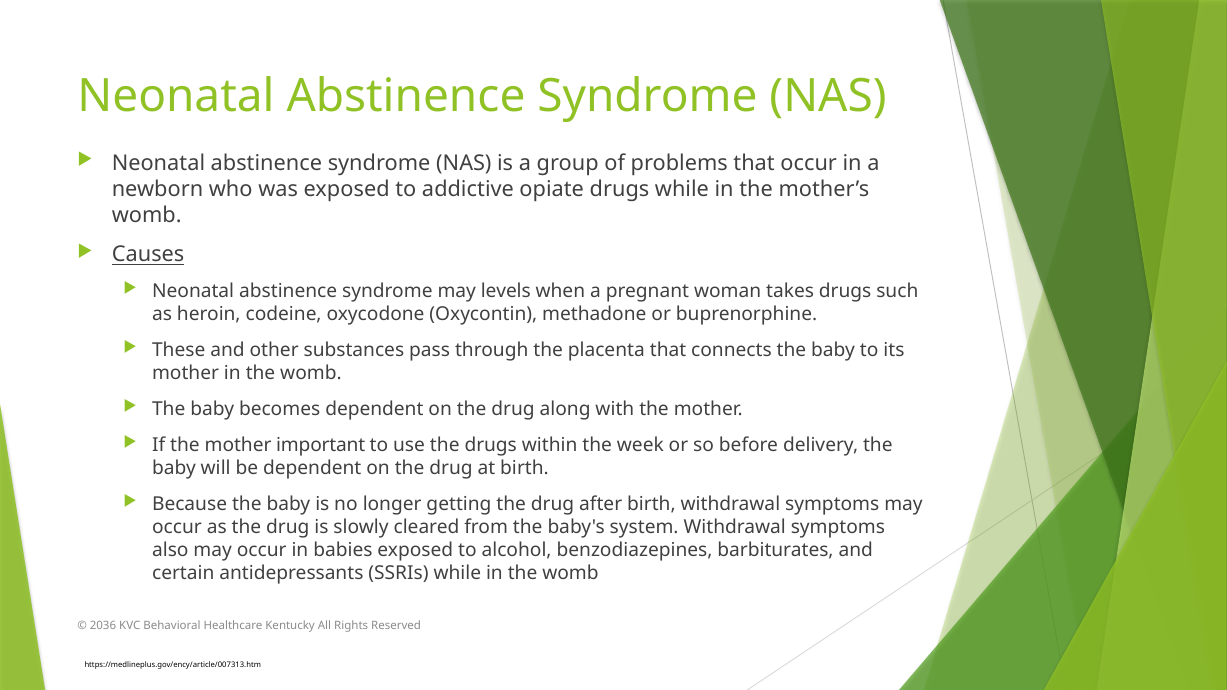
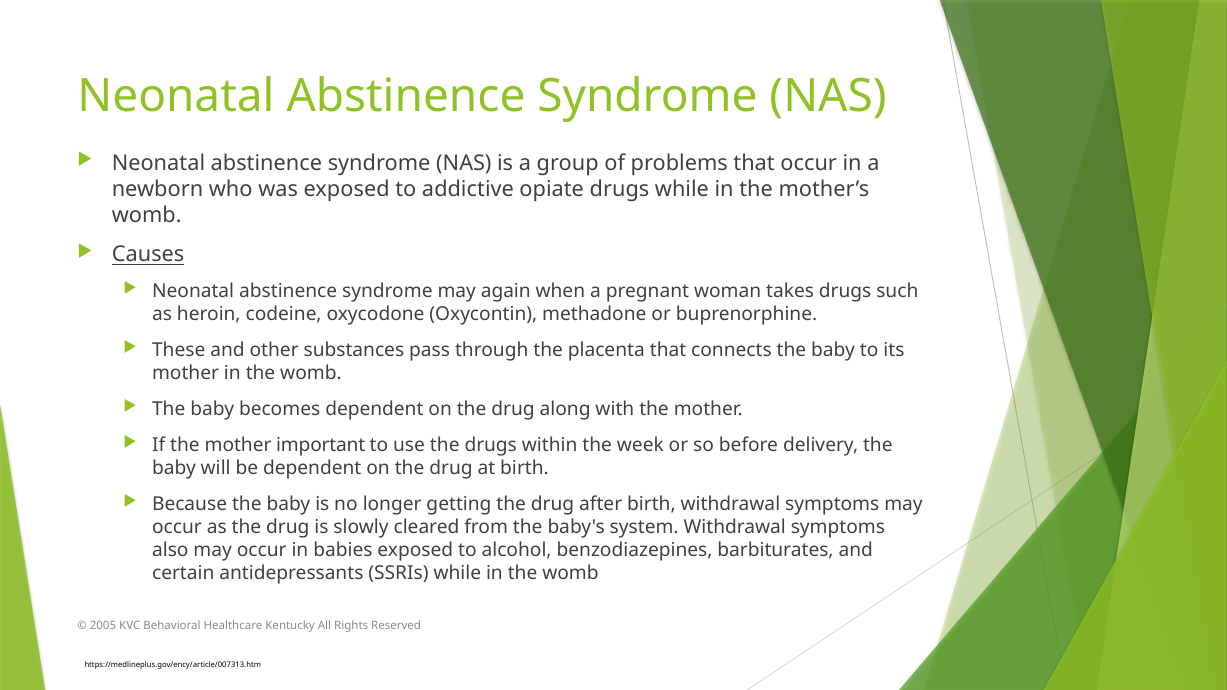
levels: levels -> again
2036: 2036 -> 2005
